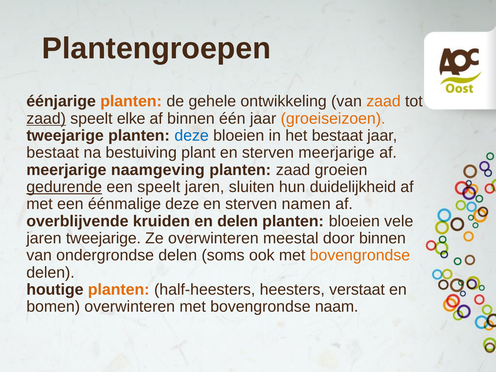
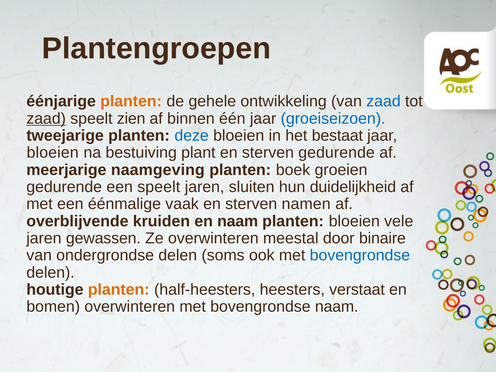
zaad at (383, 101) colour: orange -> blue
elke: elke -> zien
groeiseizoen colour: orange -> blue
bestaat at (53, 153): bestaat -> bloeien
sterven meerjarige: meerjarige -> gedurende
planten zaad: zaad -> boek
gedurende at (64, 187) underline: present -> none
éénmalige deze: deze -> vaak
en delen: delen -> naam
jaren tweejarige: tweejarige -> gewassen
door binnen: binnen -> binaire
bovengrondse at (360, 255) colour: orange -> blue
